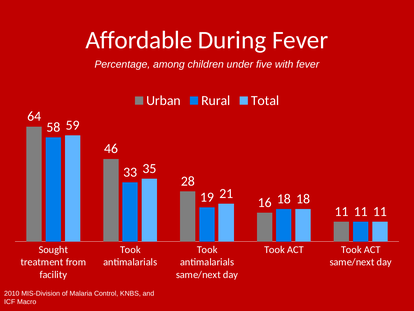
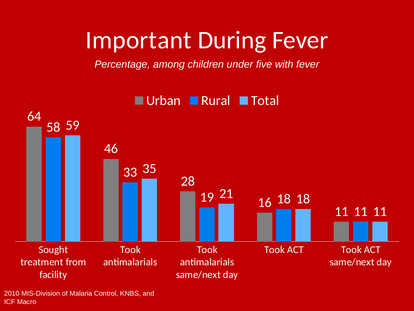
Affordable: Affordable -> Important
